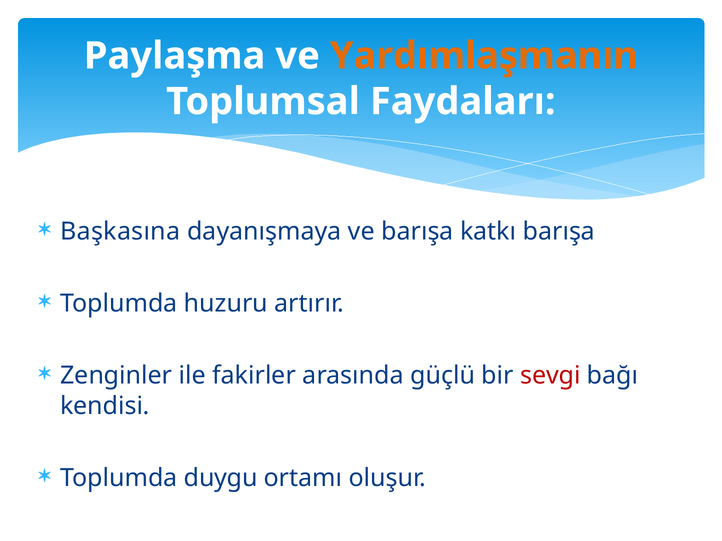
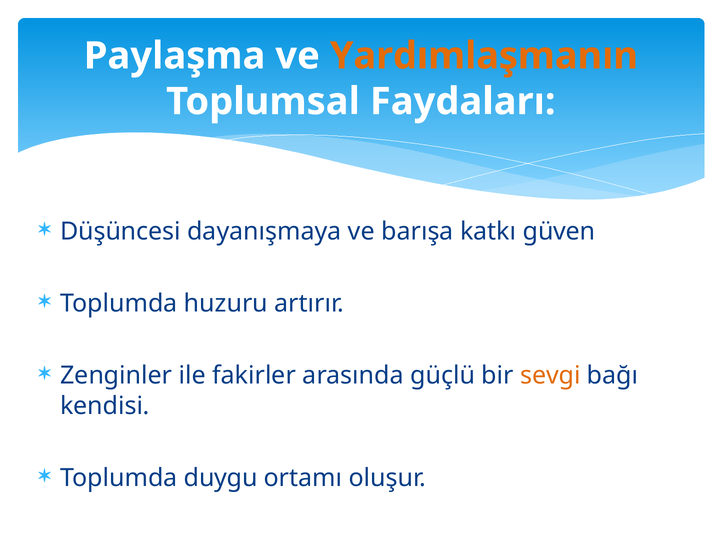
Başkasına: Başkasına -> Düşüncesi
katkı barışa: barışa -> güven
sevgi colour: red -> orange
